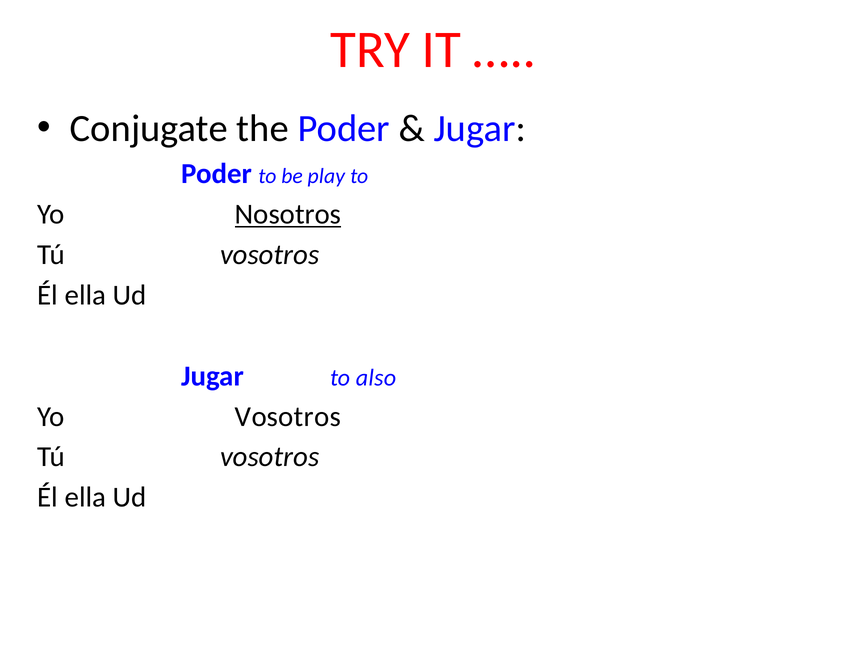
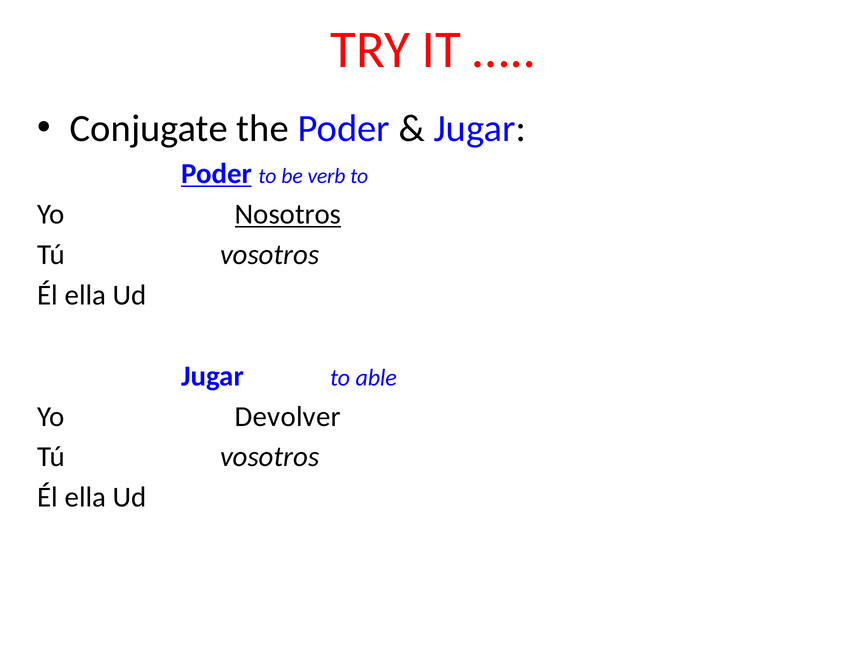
Poder at (216, 174) underline: none -> present
play: play -> verb
also: also -> able
Yo Vosotros: Vosotros -> Devolver
